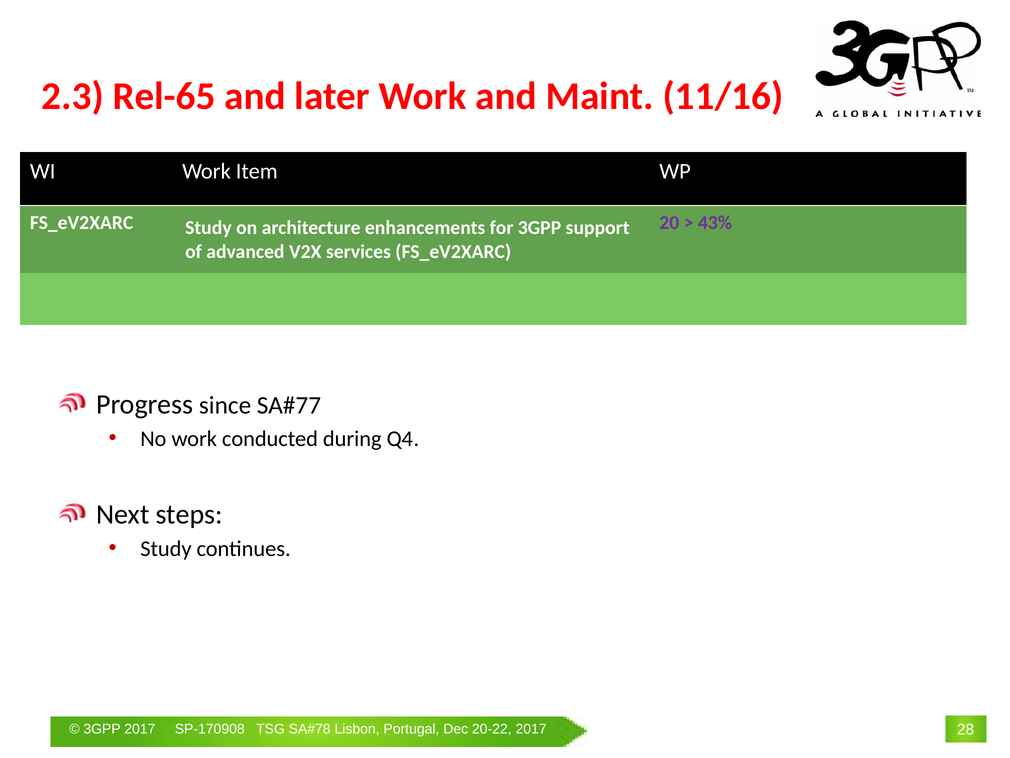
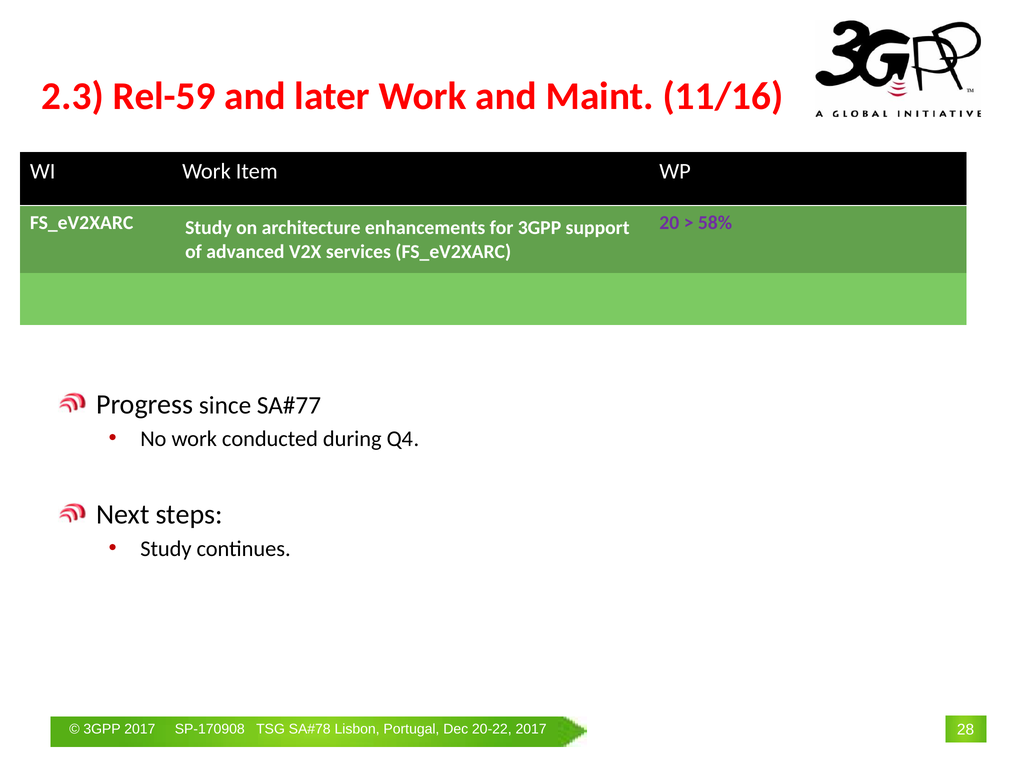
Rel-65: Rel-65 -> Rel-59
43%: 43% -> 58%
